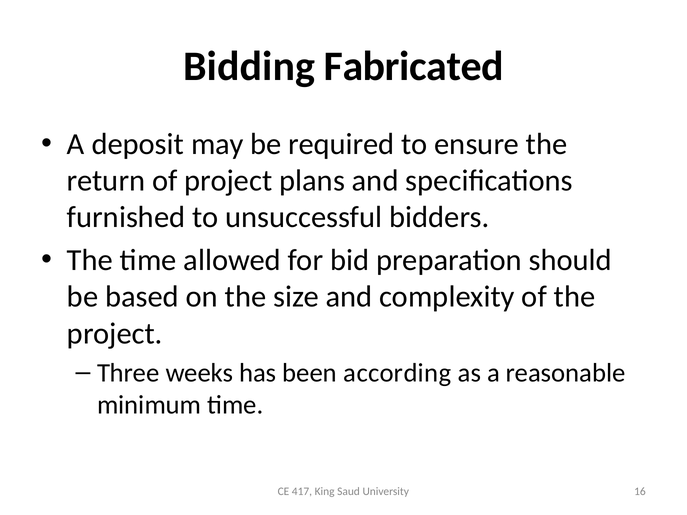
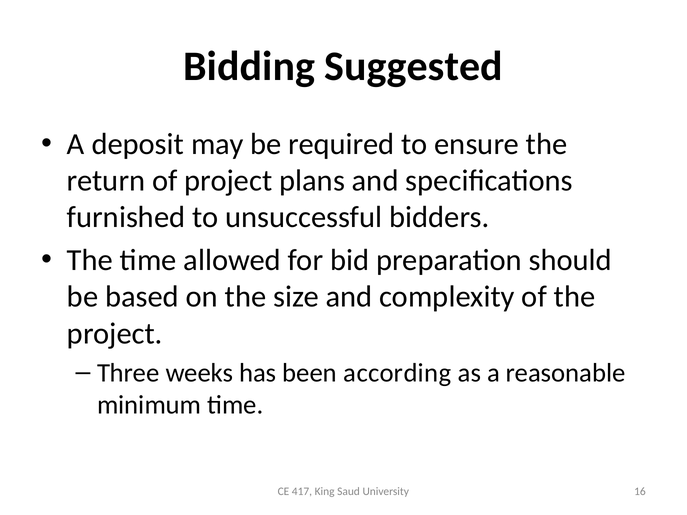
Fabricated: Fabricated -> Suggested
